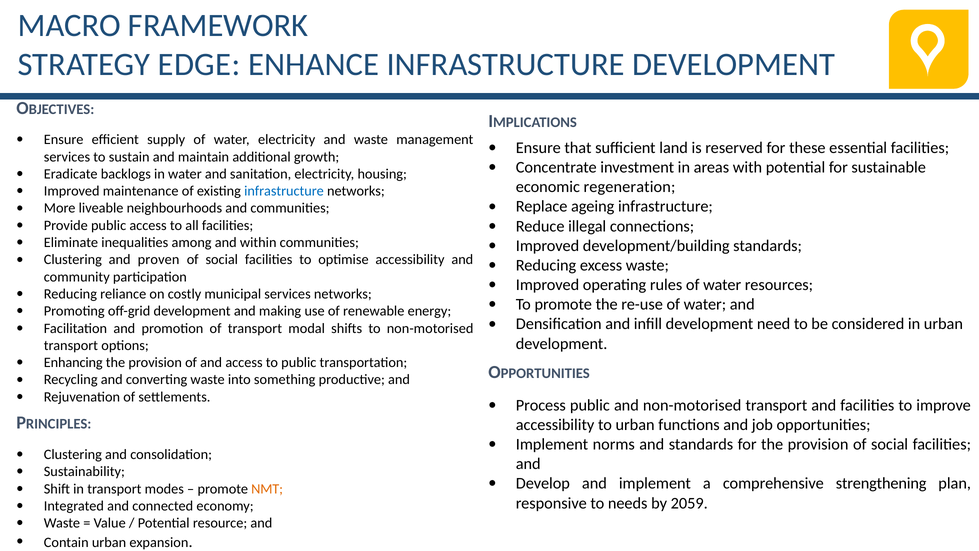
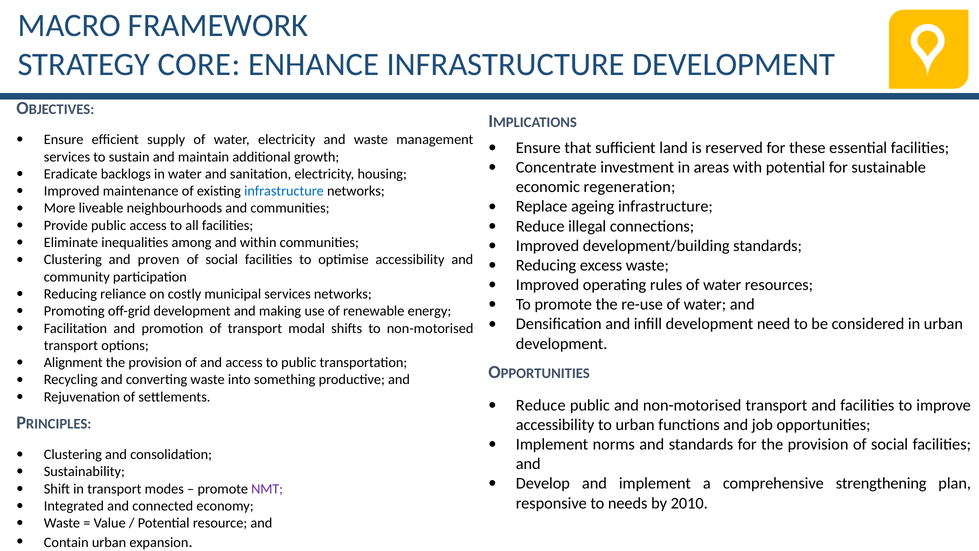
EDGE: EDGE -> CORE
Enhancing: Enhancing -> Alignment
Process at (541, 405): Process -> Reduce
NMT colour: orange -> purple
2059: 2059 -> 2010
